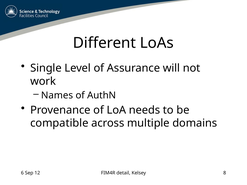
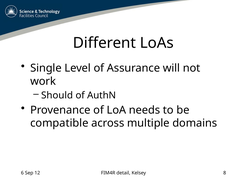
Names: Names -> Should
